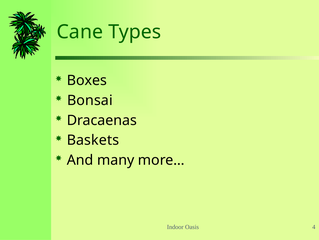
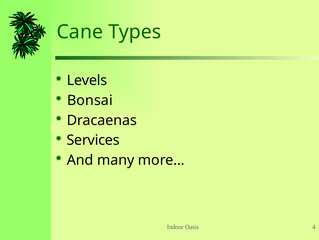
Boxes: Boxes -> Levels
Baskets: Baskets -> Services
